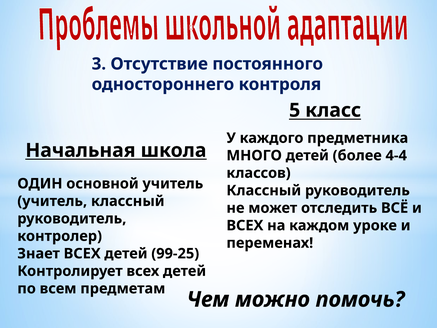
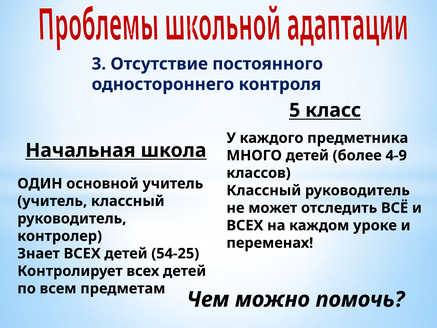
4-4: 4-4 -> 4-9
99-25: 99-25 -> 54-25
